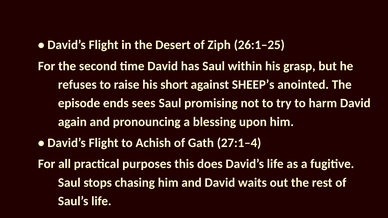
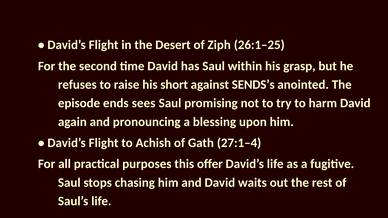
SHEEP’s: SHEEP’s -> SENDS’s
does: does -> offer
